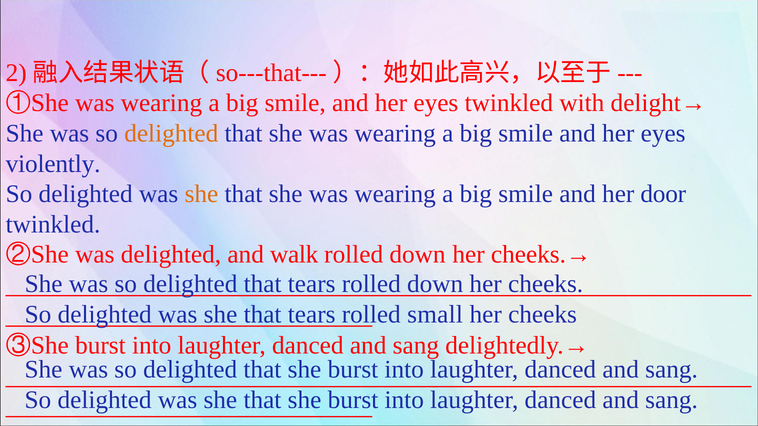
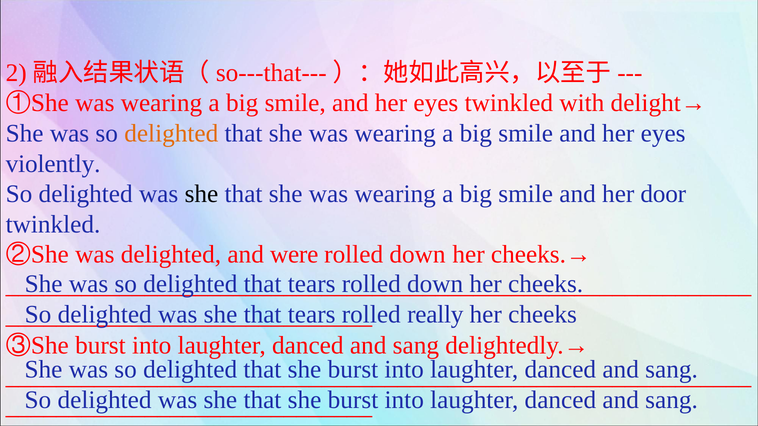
she at (201, 194) colour: orange -> black
walk: walk -> were
small: small -> really
